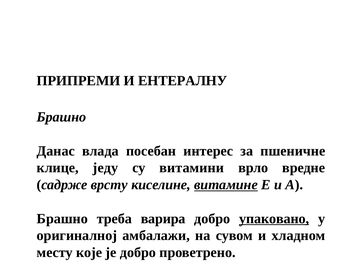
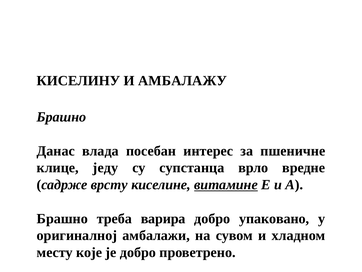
ПРИПРЕМИ: ПРИПРЕМИ -> КИСЕЛИНУ
ЕНТЕРАЛНУ: ЕНТЕРАЛНУ -> АМБАЛАЖУ
витамини: витамини -> супстанца
упаковано underline: present -> none
